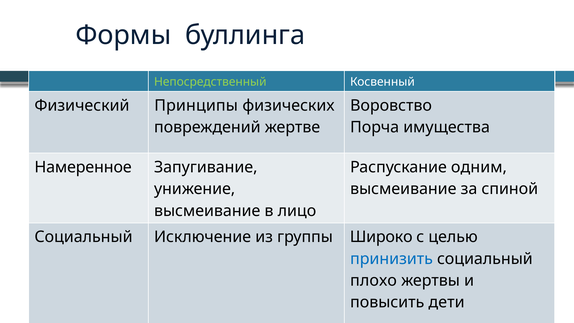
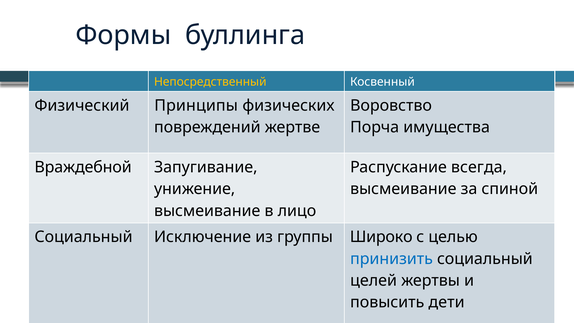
Непосредственный colour: light green -> yellow
Намеренное: Намеренное -> Враждебной
одним: одним -> всегда
плохо: плохо -> целей
